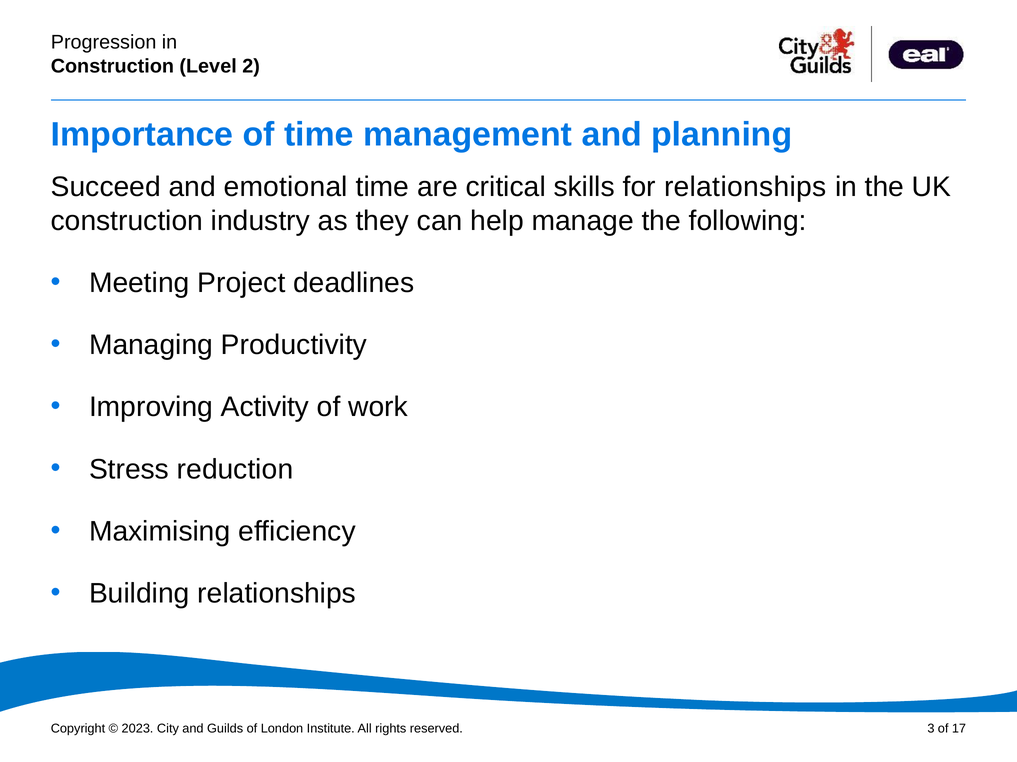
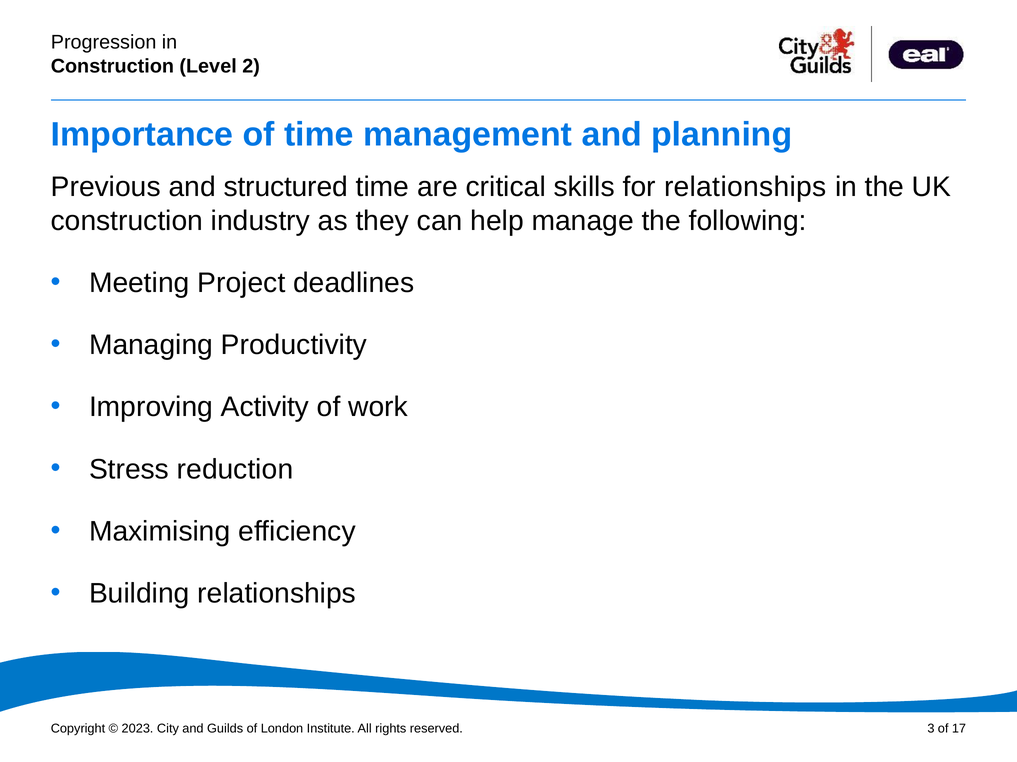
Succeed: Succeed -> Previous
emotional: emotional -> structured
